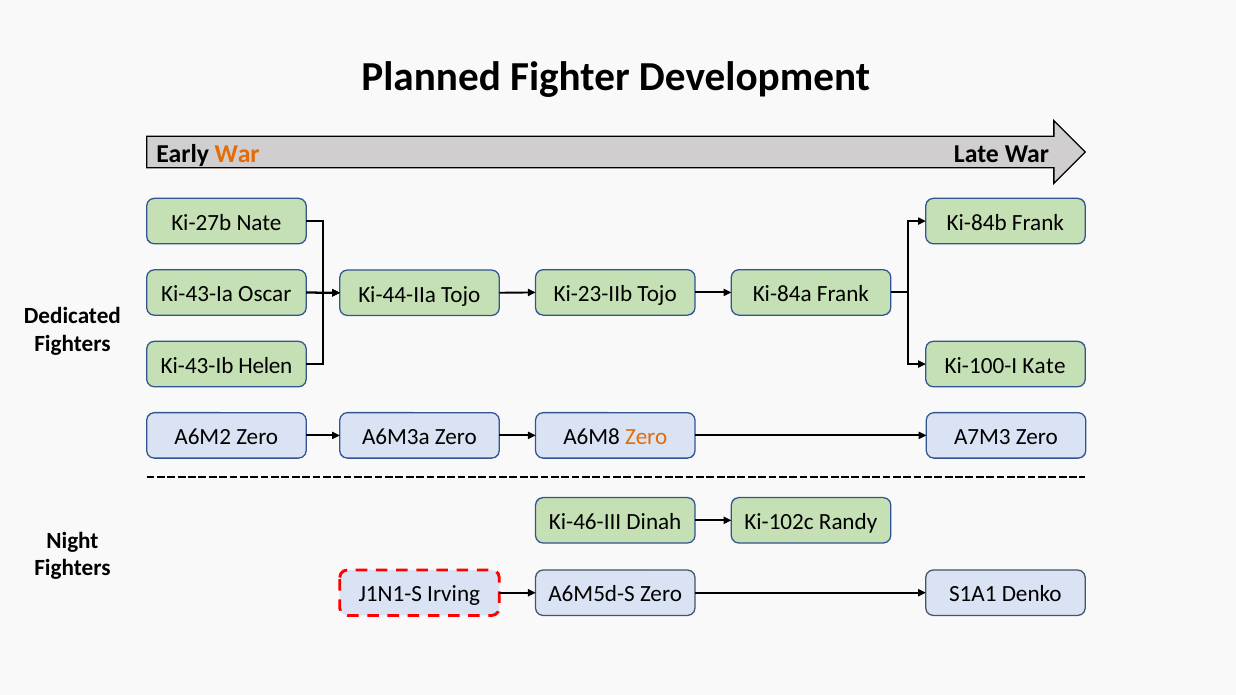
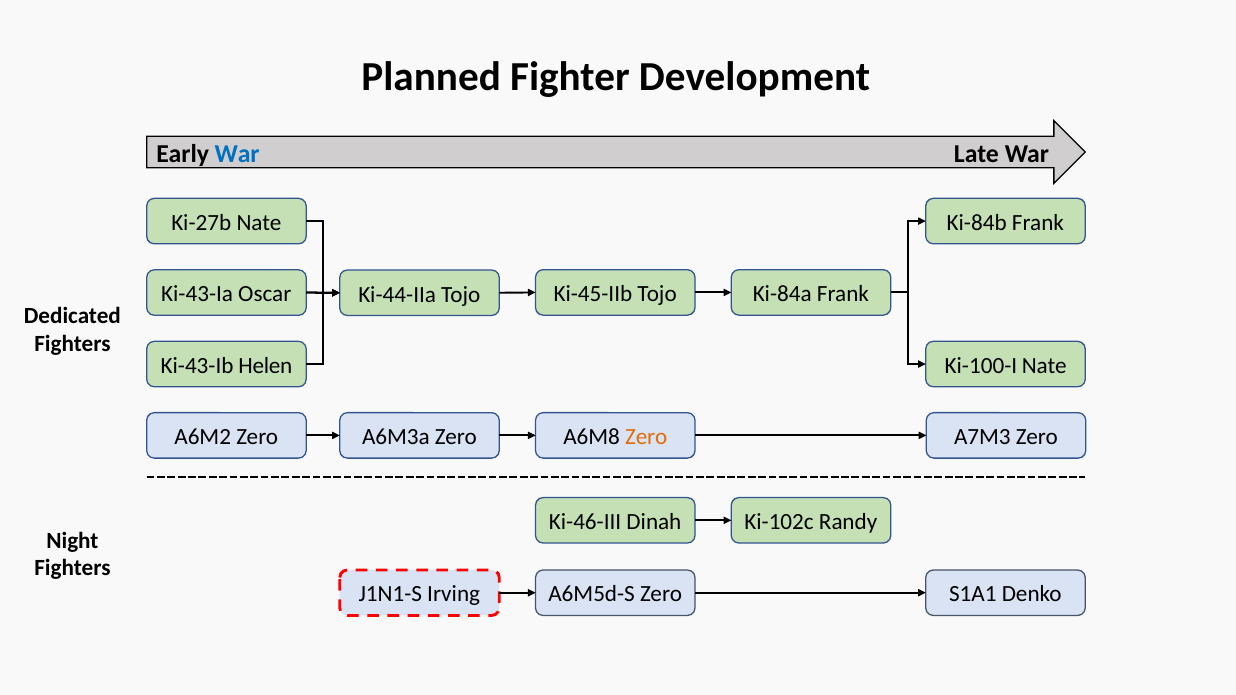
War at (237, 154) colour: orange -> blue
Ki-23-IIb: Ki-23-IIb -> Ki-45-IIb
Ki-100-I Kate: Kate -> Nate
